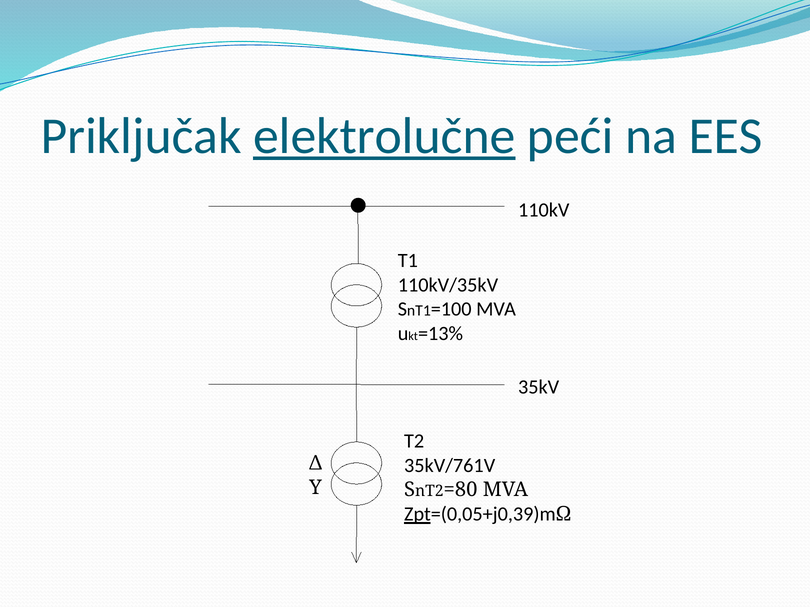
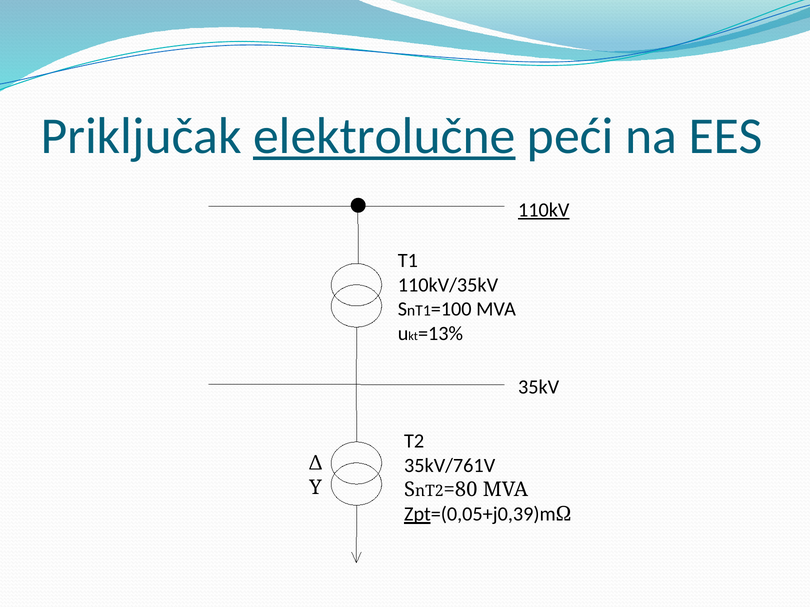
110kV underline: none -> present
